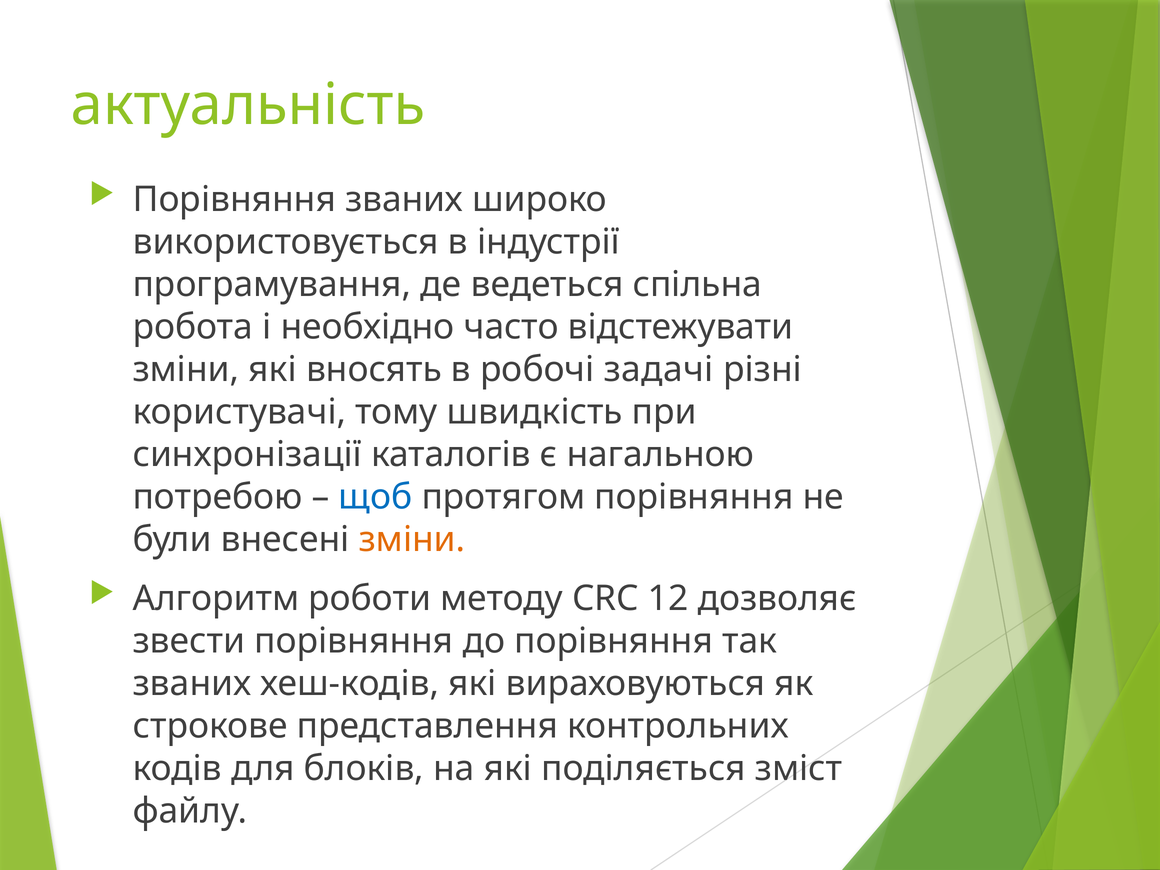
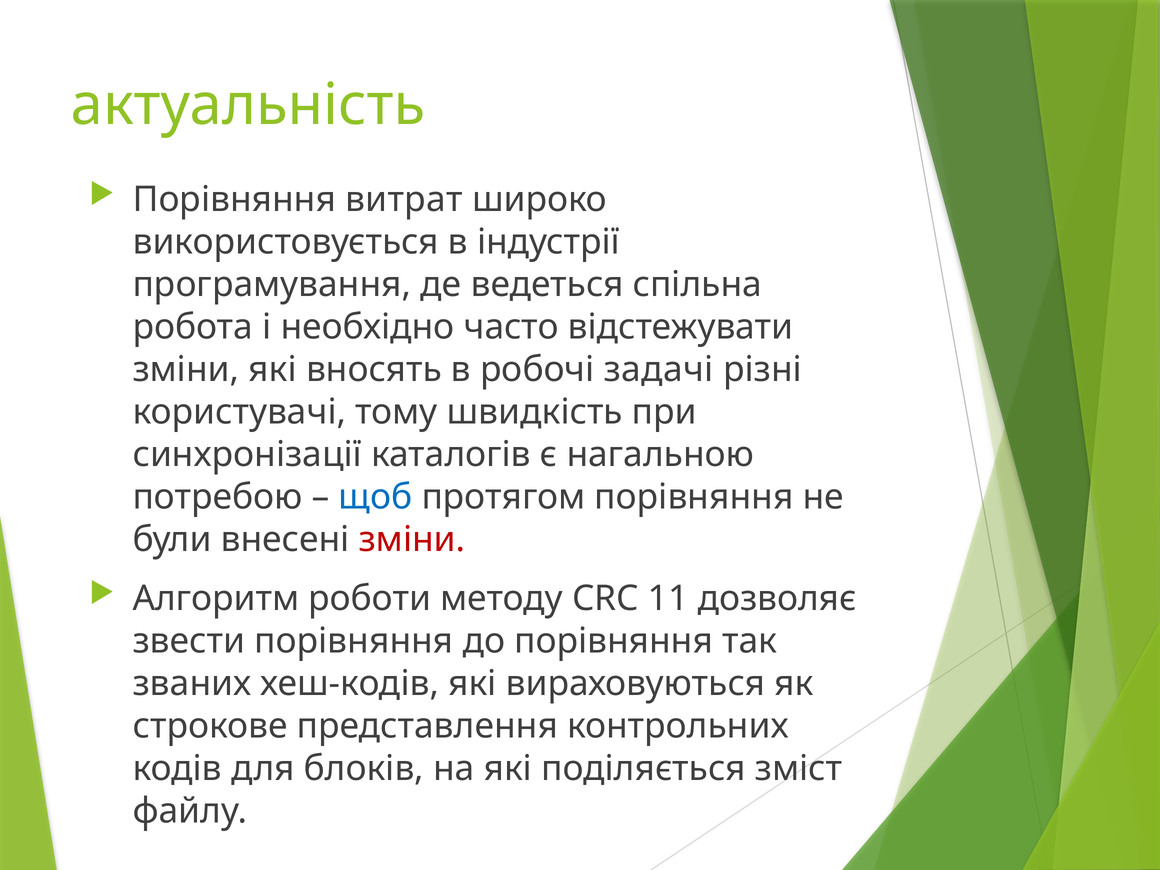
Порівняння званих: званих -> витрат
зміни at (412, 540) colour: orange -> red
12: 12 -> 11
